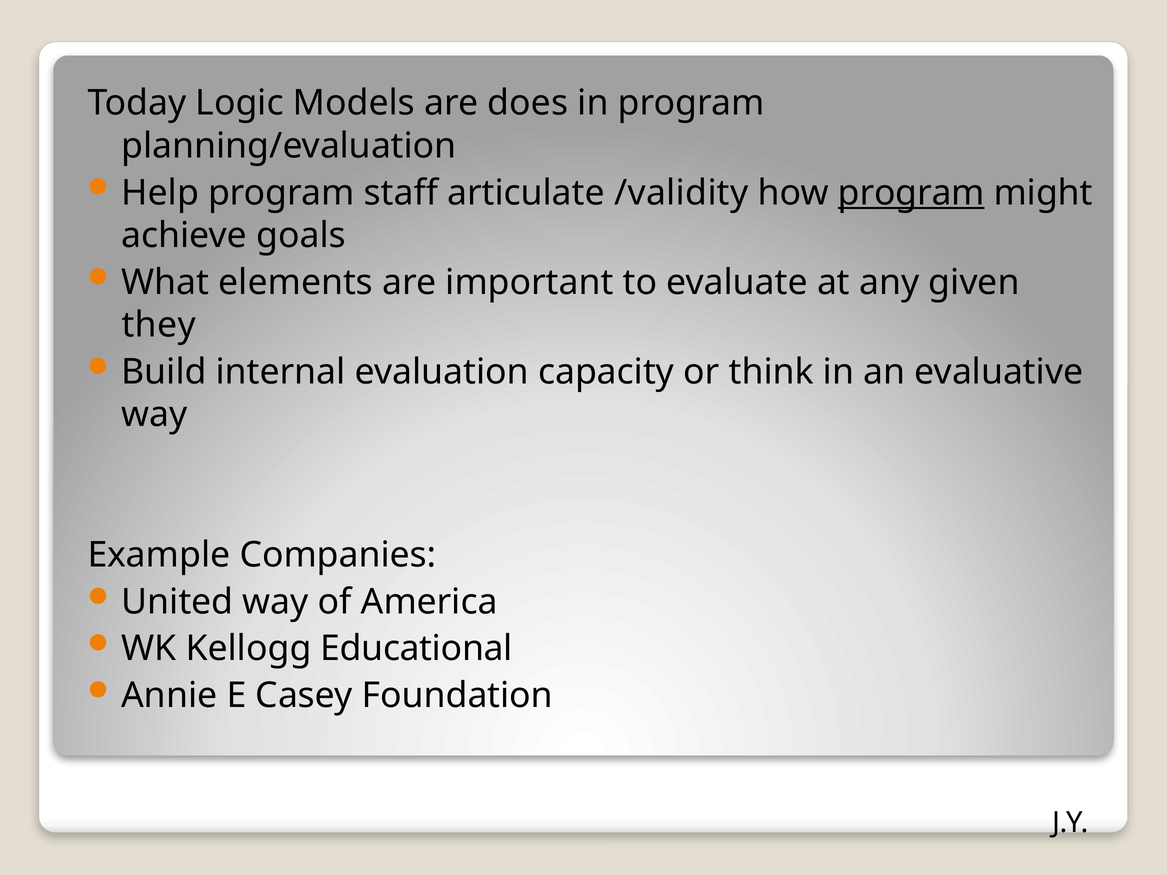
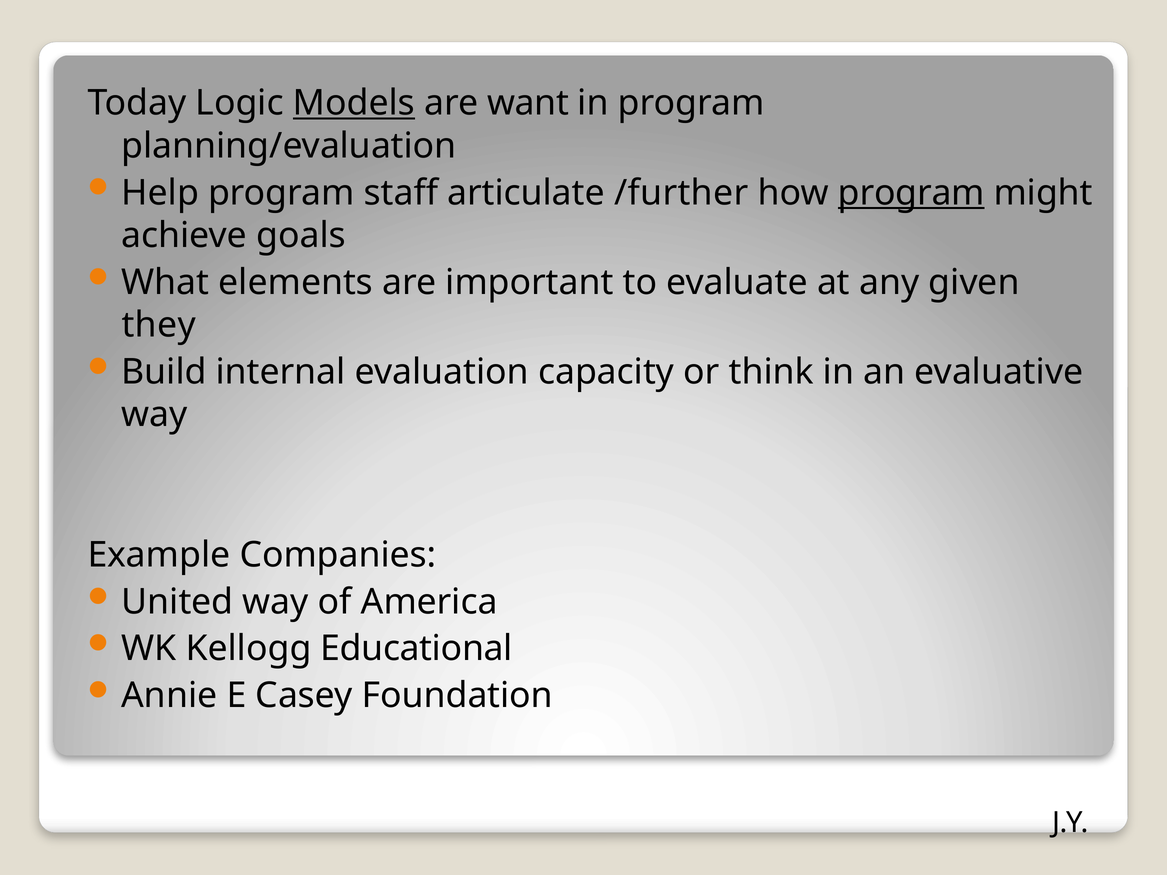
Models underline: none -> present
does: does -> want
/validity: /validity -> /further
